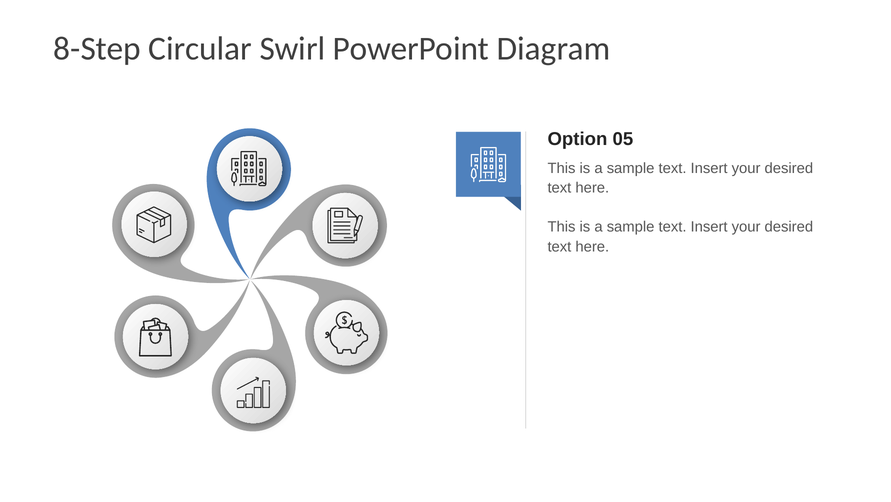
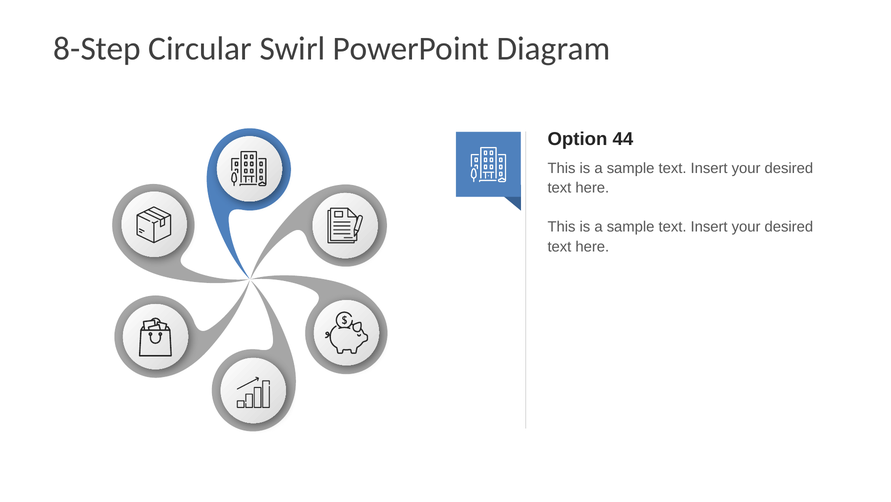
05: 05 -> 44
